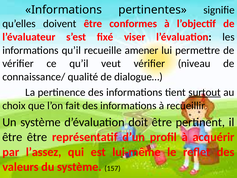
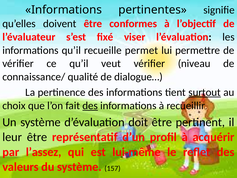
amener: amener -> permet
des at (90, 106) underline: none -> present
être at (12, 137): être -> leur
